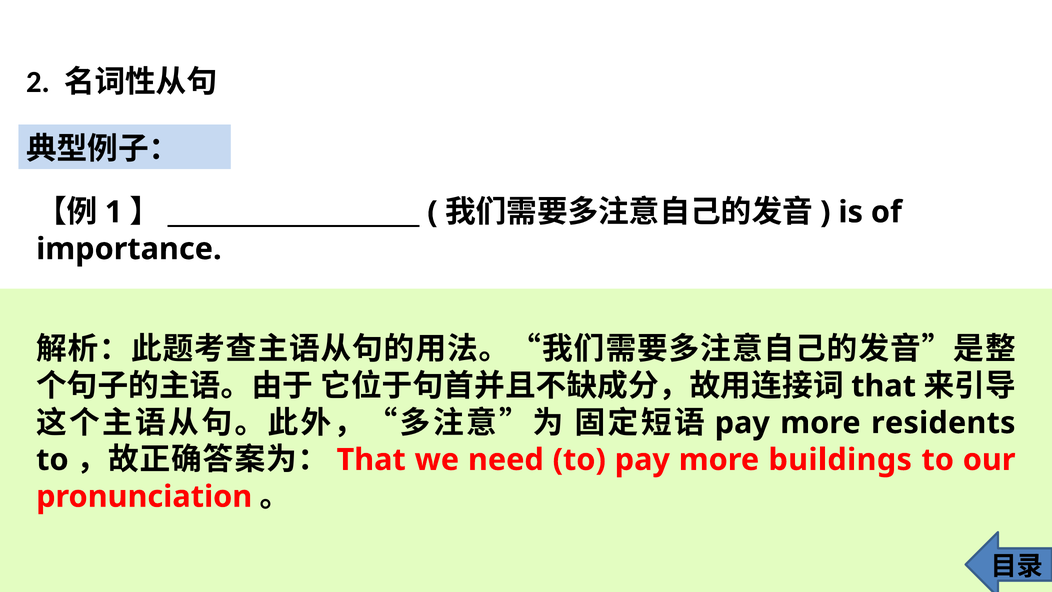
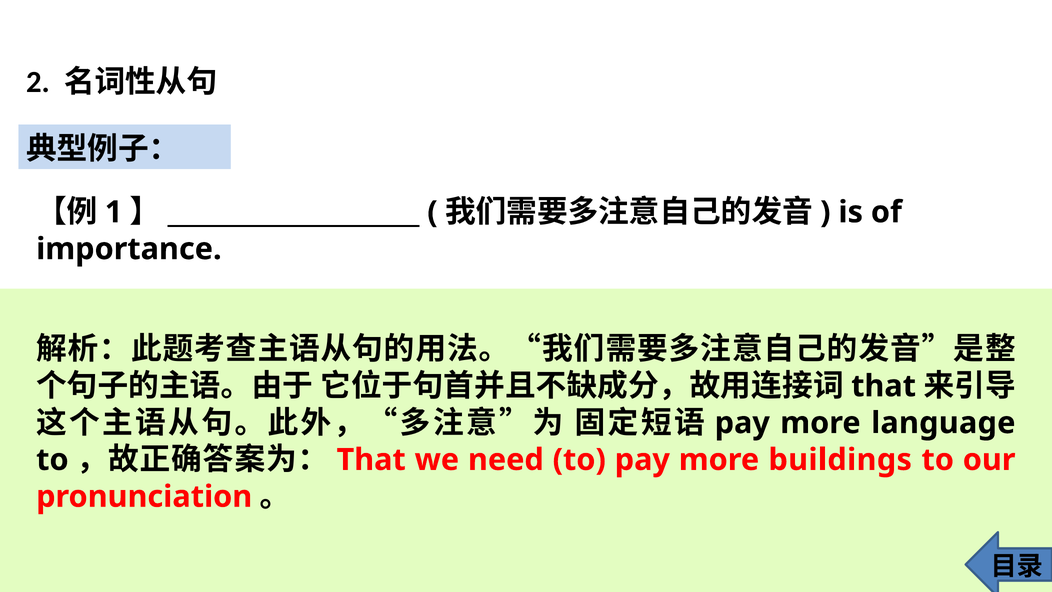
residents: residents -> language
